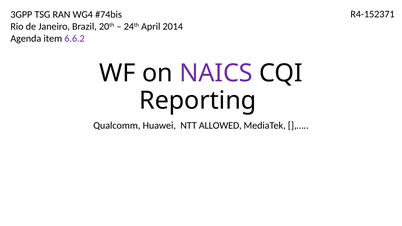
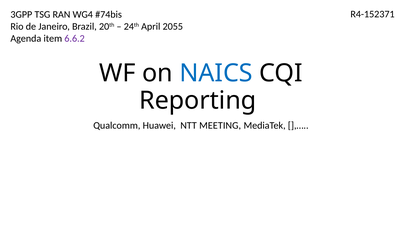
2014: 2014 -> 2055
NAICS colour: purple -> blue
ALLOWED: ALLOWED -> MEETING
